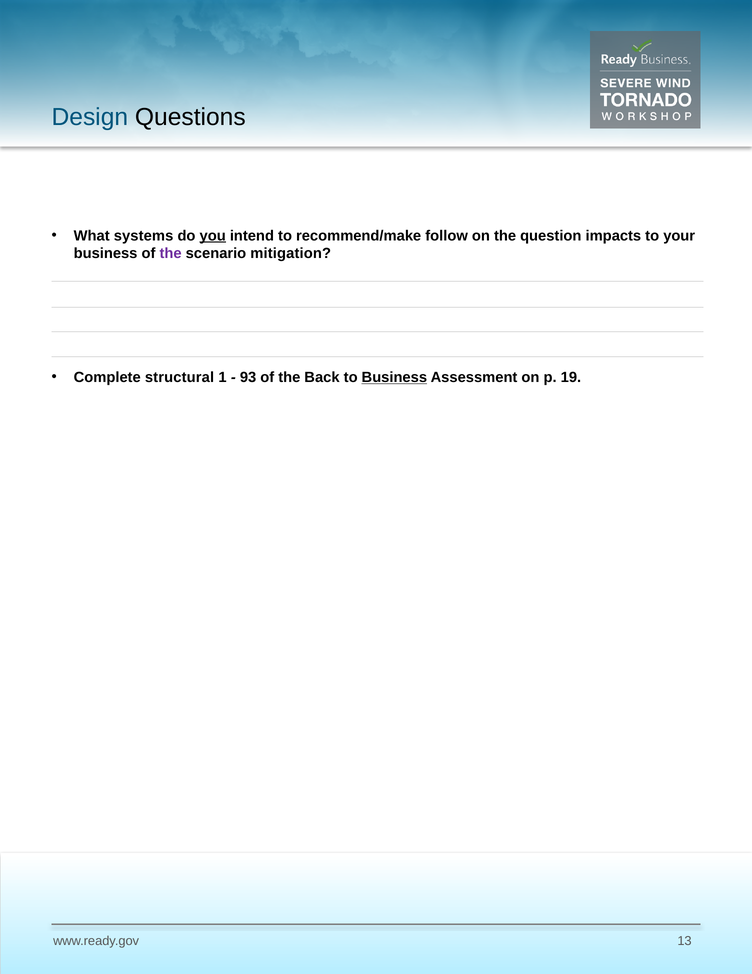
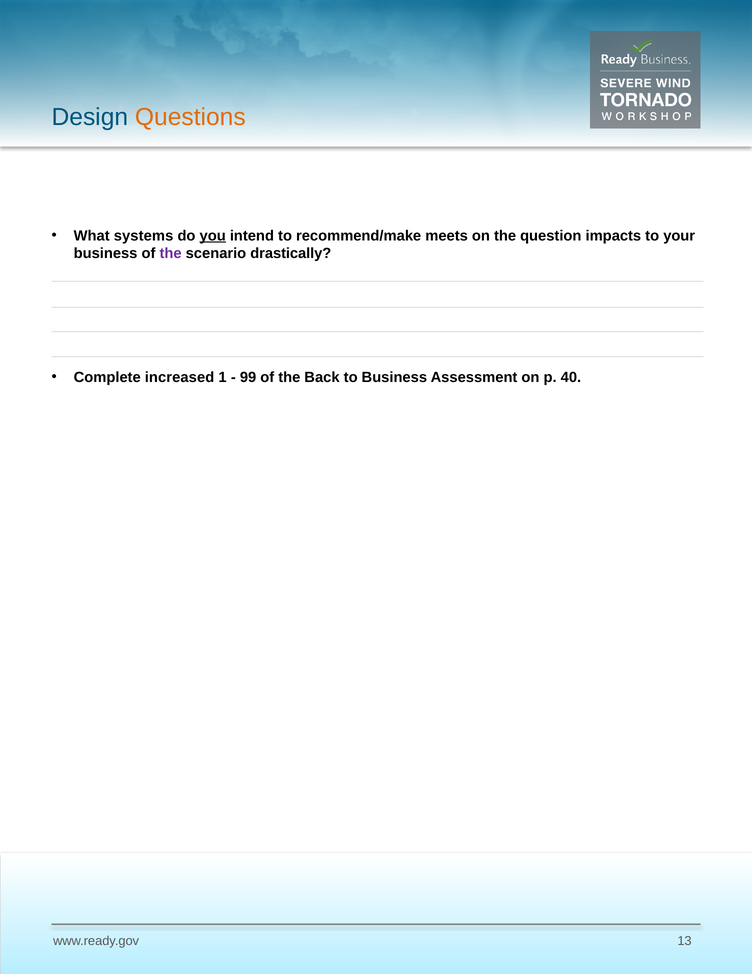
Questions colour: black -> orange
follow: follow -> meets
mitigation: mitigation -> drastically
structural: structural -> increased
93: 93 -> 99
Business at (394, 377) underline: present -> none
19: 19 -> 40
